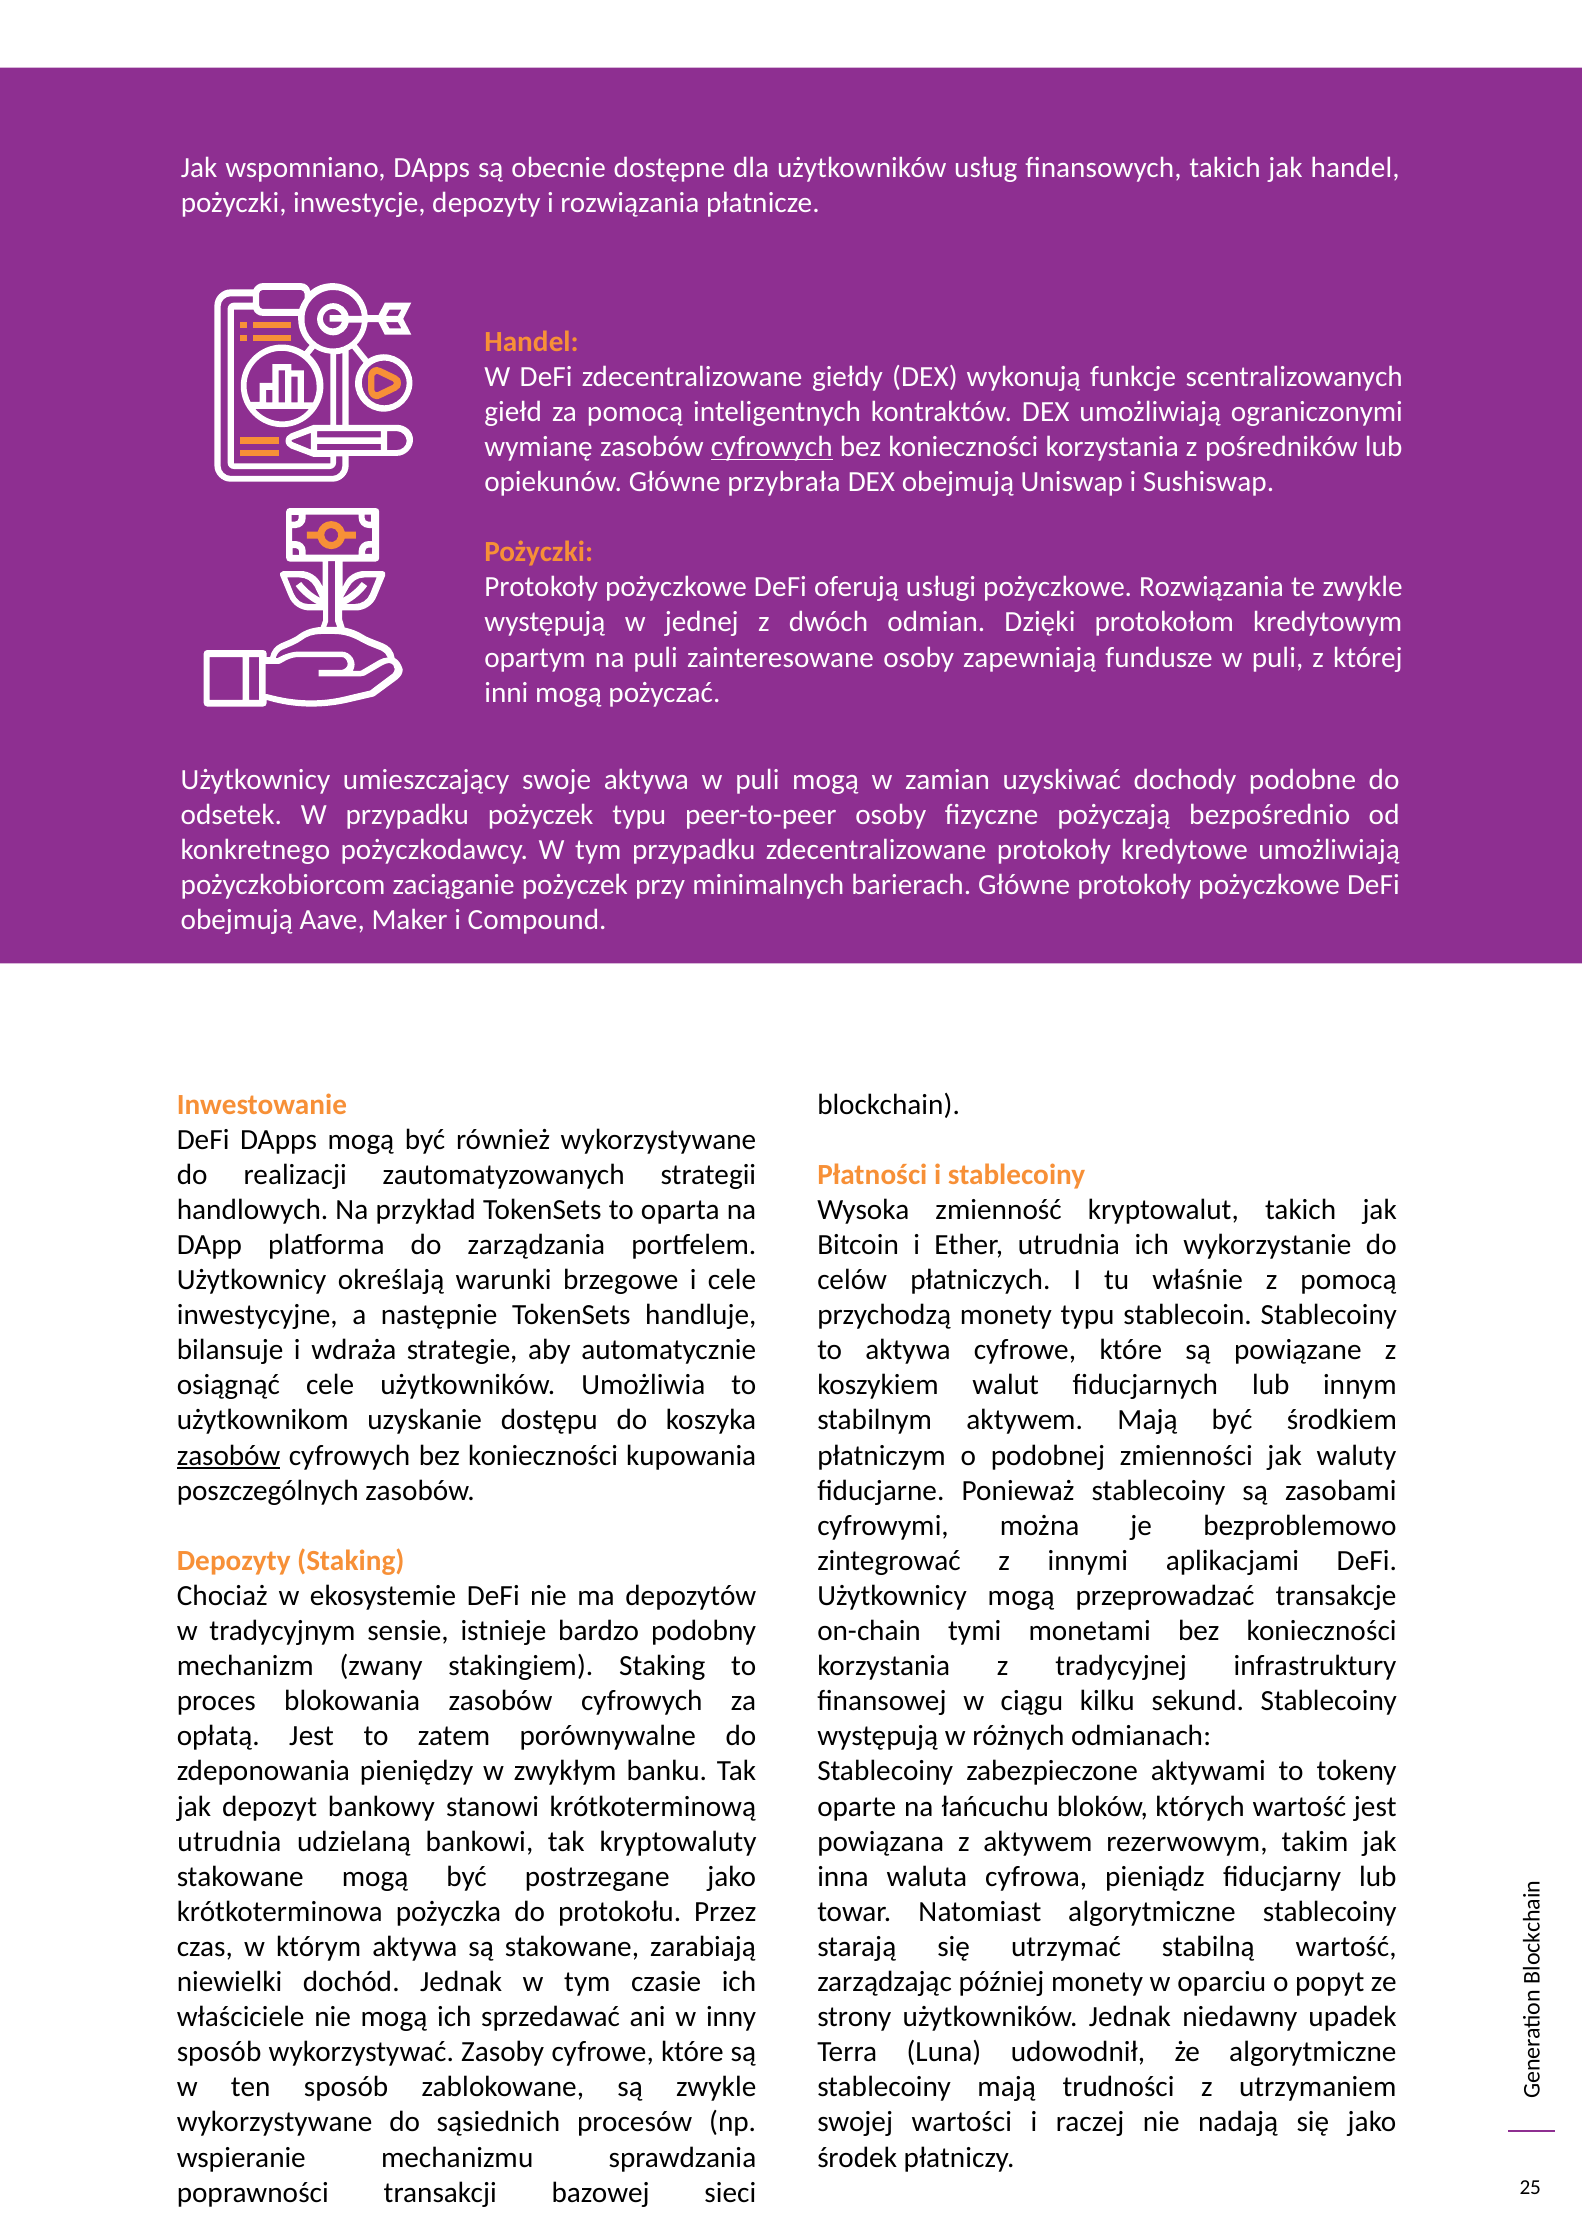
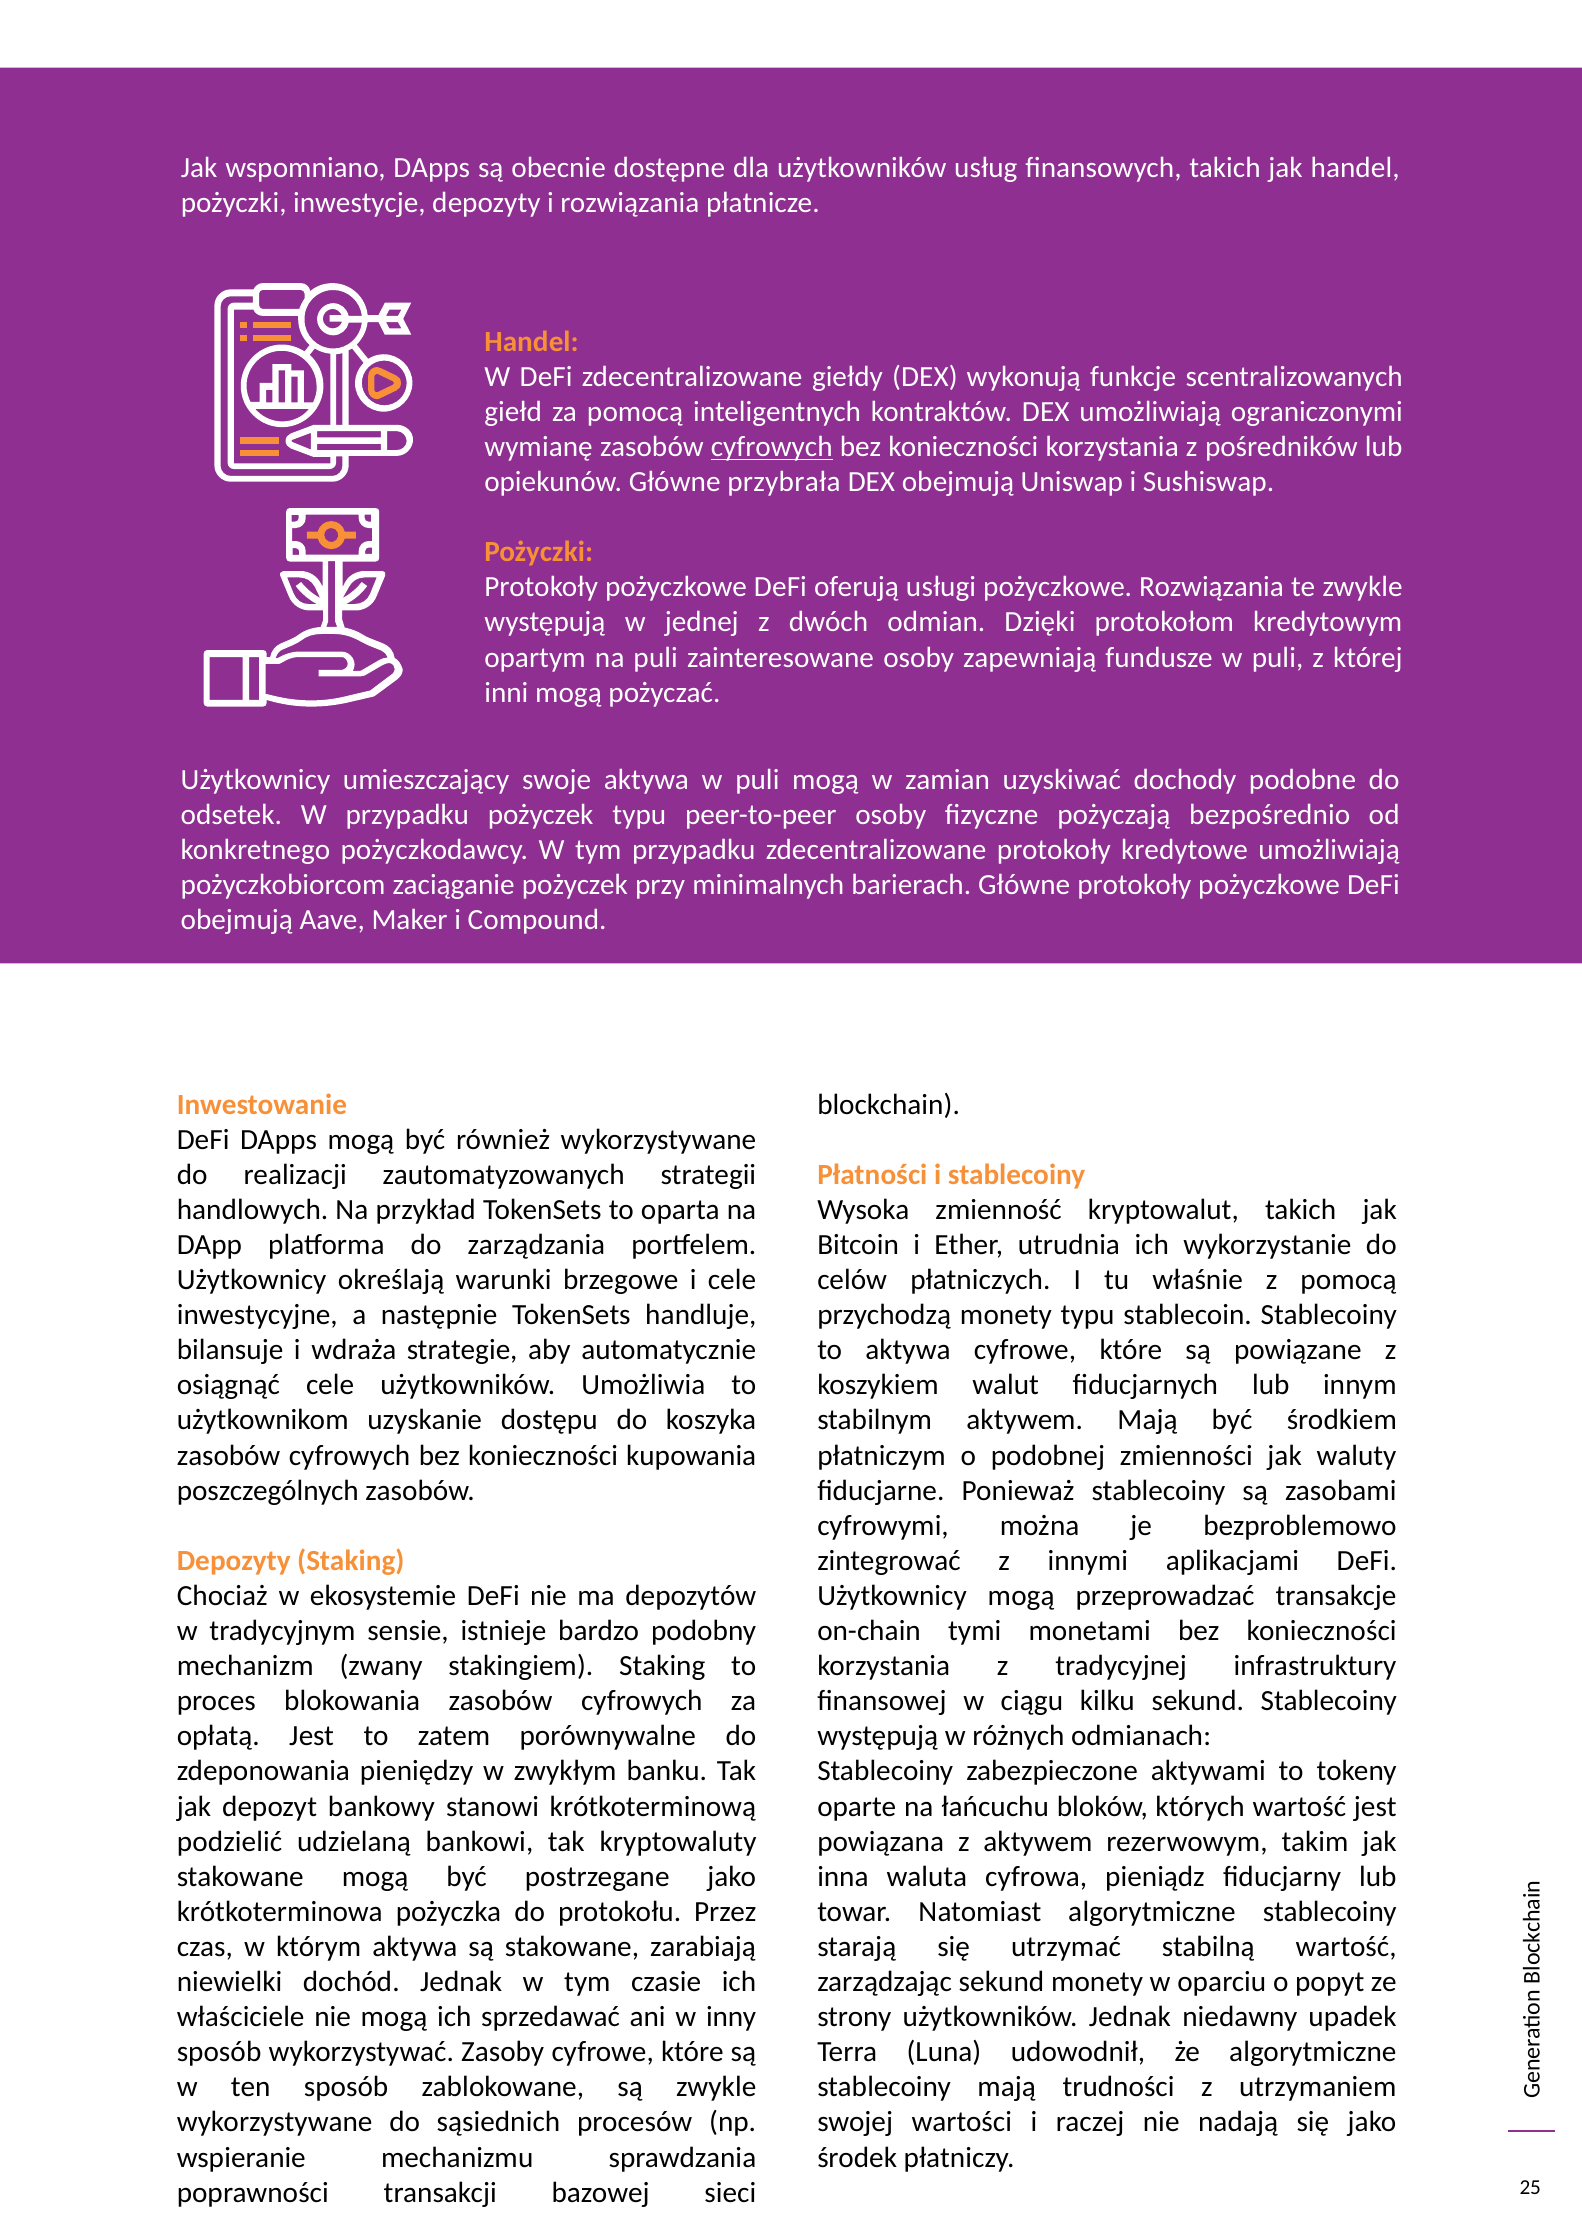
zasobów at (229, 1456) underline: present -> none
utrudnia at (229, 1842): utrudnia -> podzielić
zarządzając później: później -> sekund
